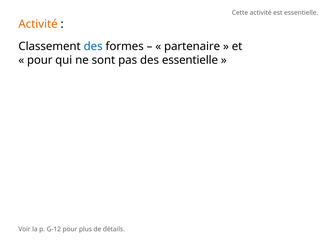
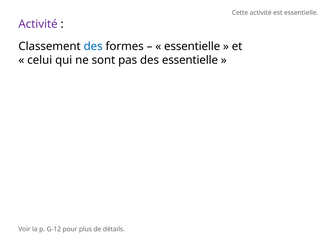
Activité at (38, 24) colour: orange -> purple
partenaire at (192, 46): partenaire -> essentielle
pour at (40, 60): pour -> celui
